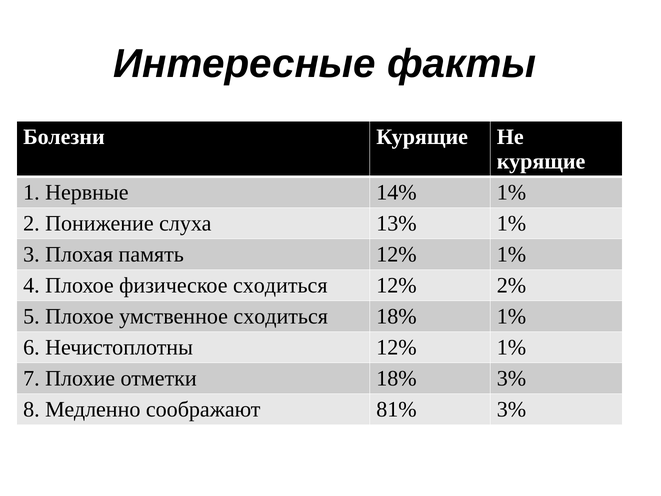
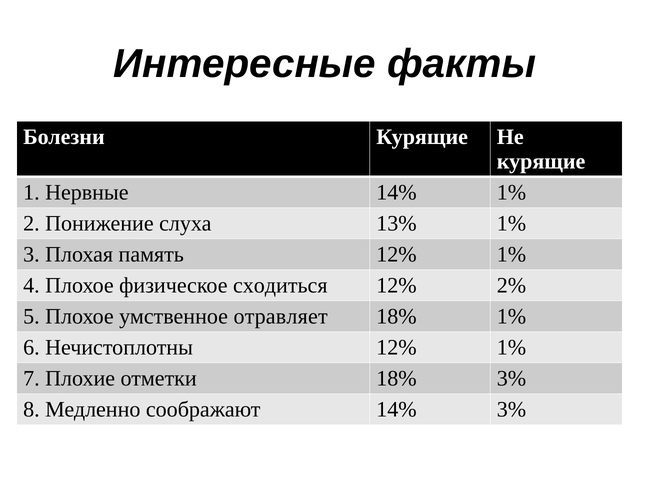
умственное сходиться: сходиться -> отравляет
соображают 81%: 81% -> 14%
